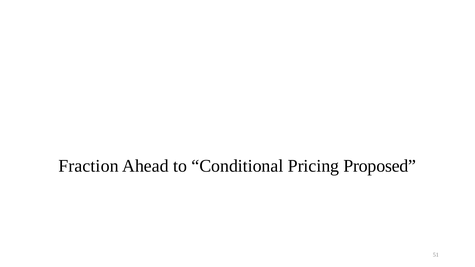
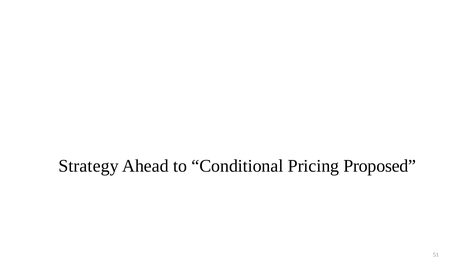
Fraction: Fraction -> Strategy
